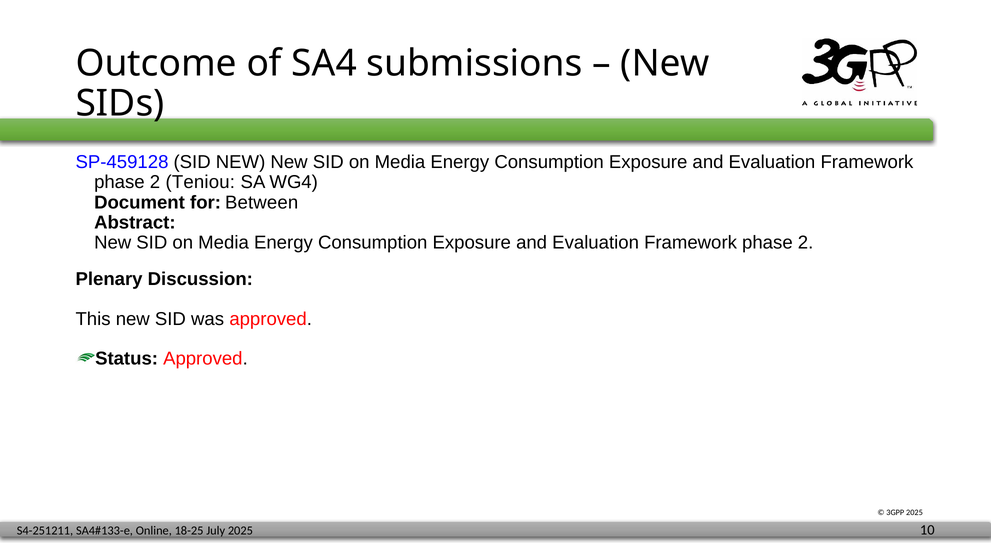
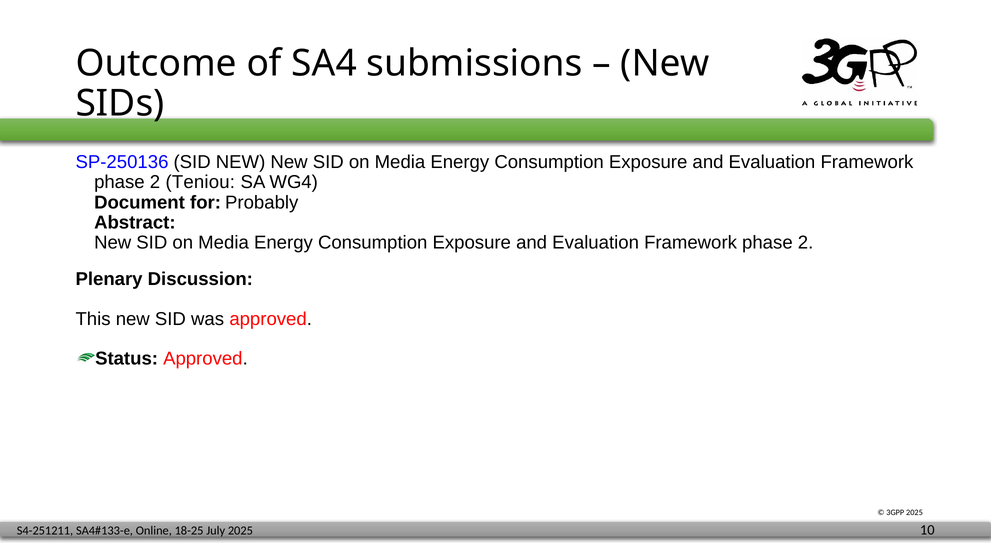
SP-459128: SP-459128 -> SP-250136
Between: Between -> Probably
